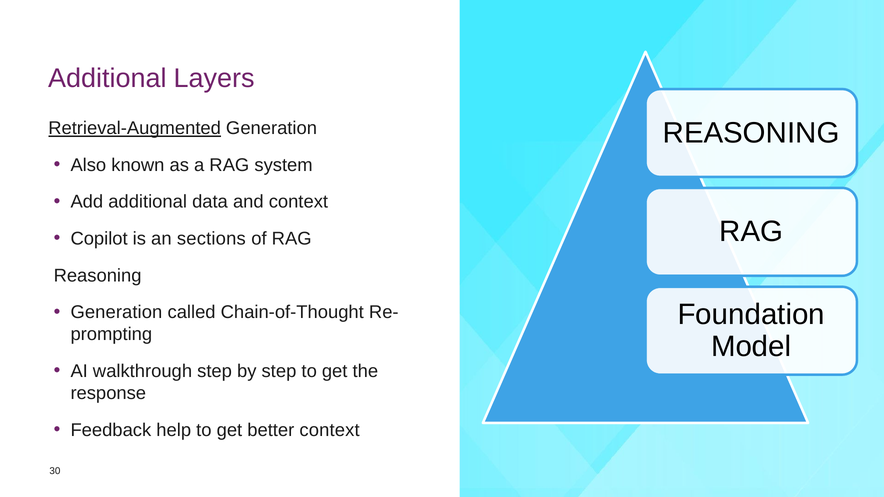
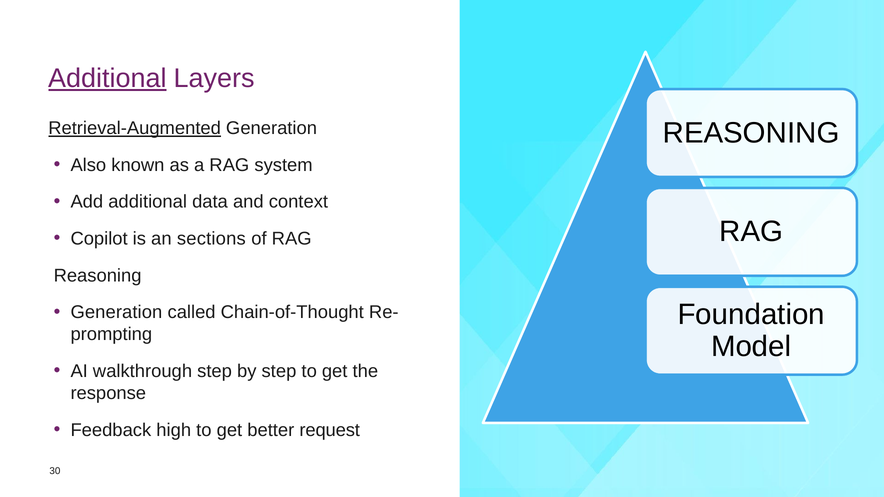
Additional at (107, 78) underline: none -> present
help: help -> high
better context: context -> request
